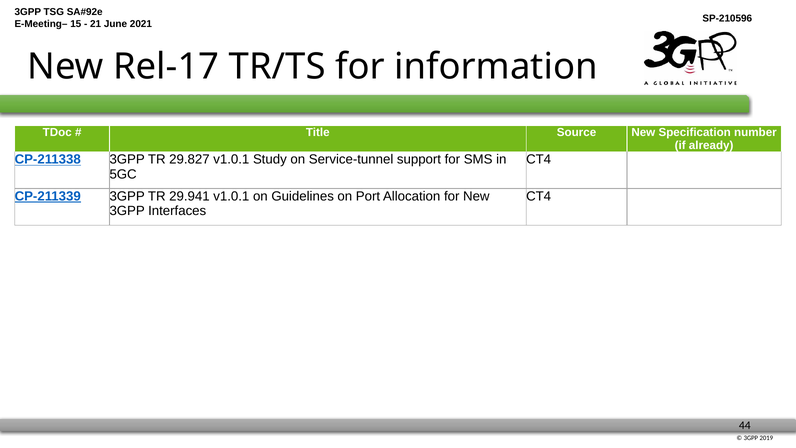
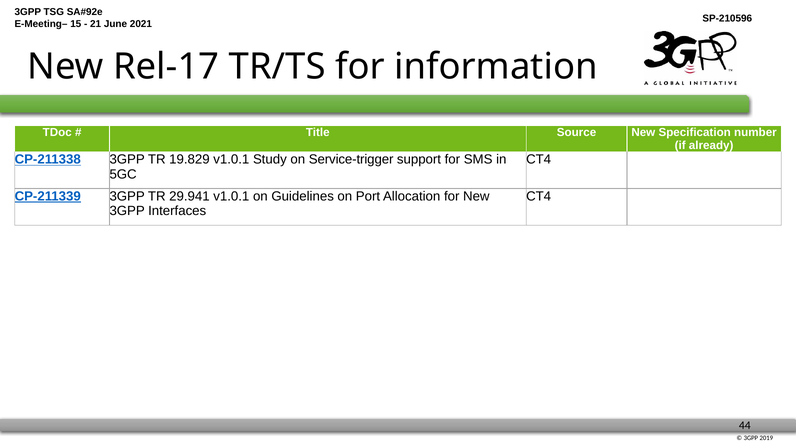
29.827: 29.827 -> 19.829
Service-tunnel: Service-tunnel -> Service-trigger
